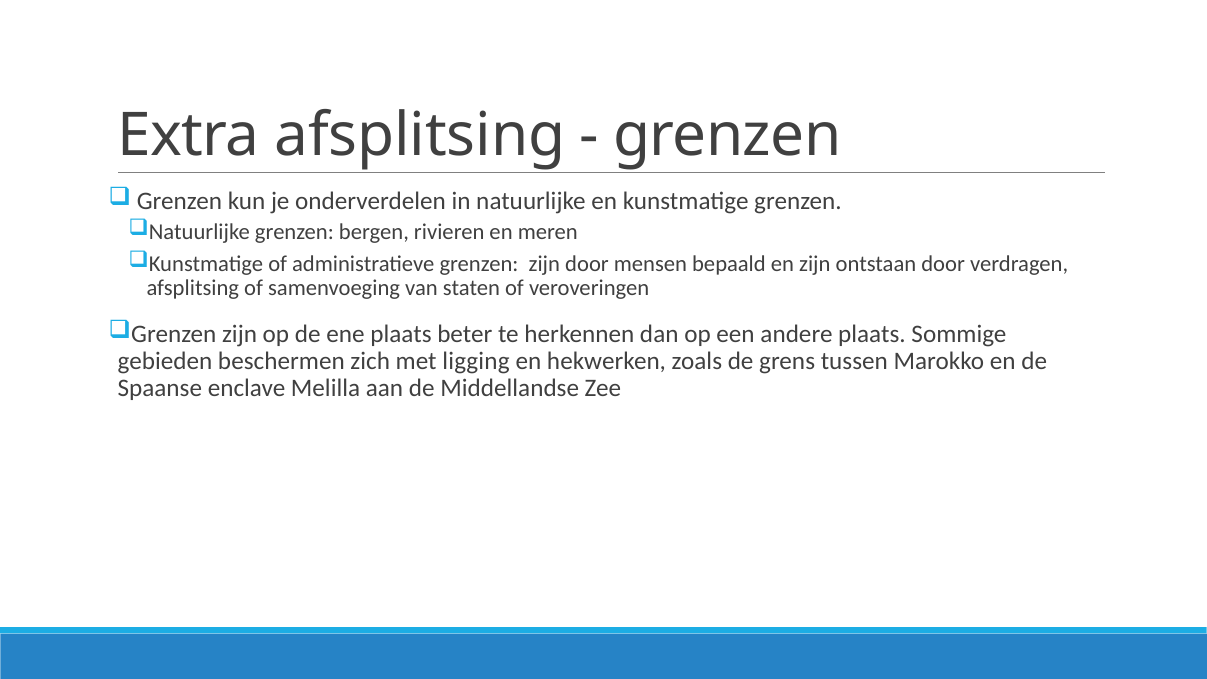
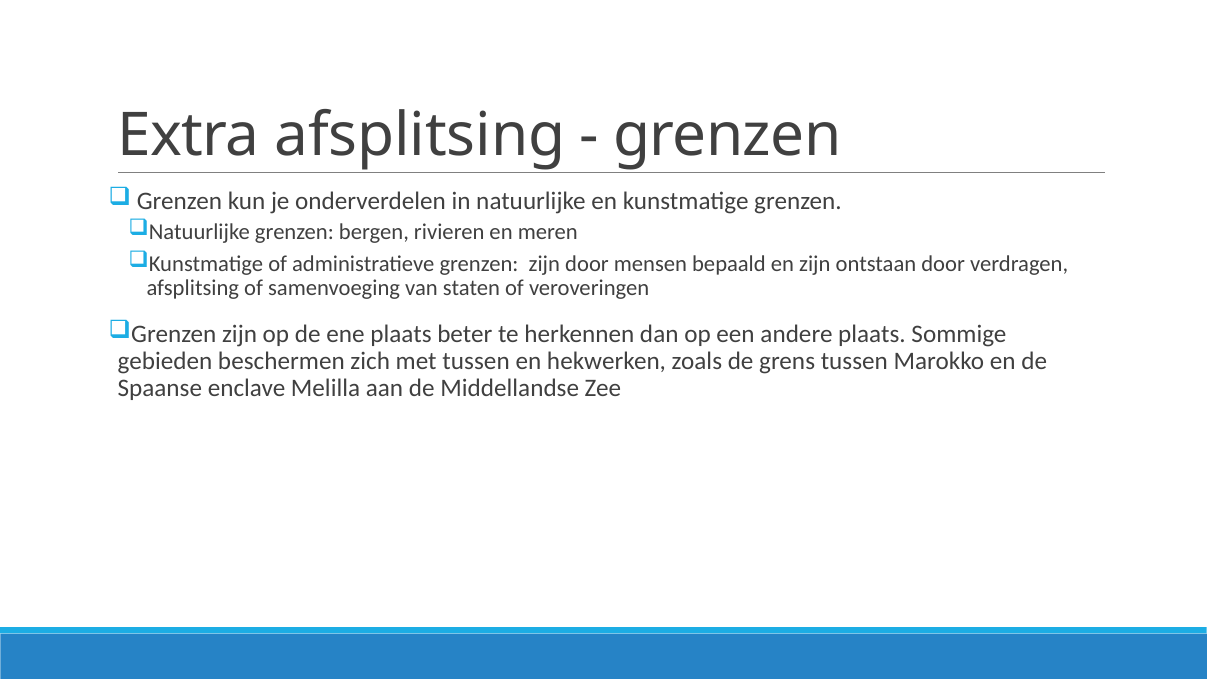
met ligging: ligging -> tussen
